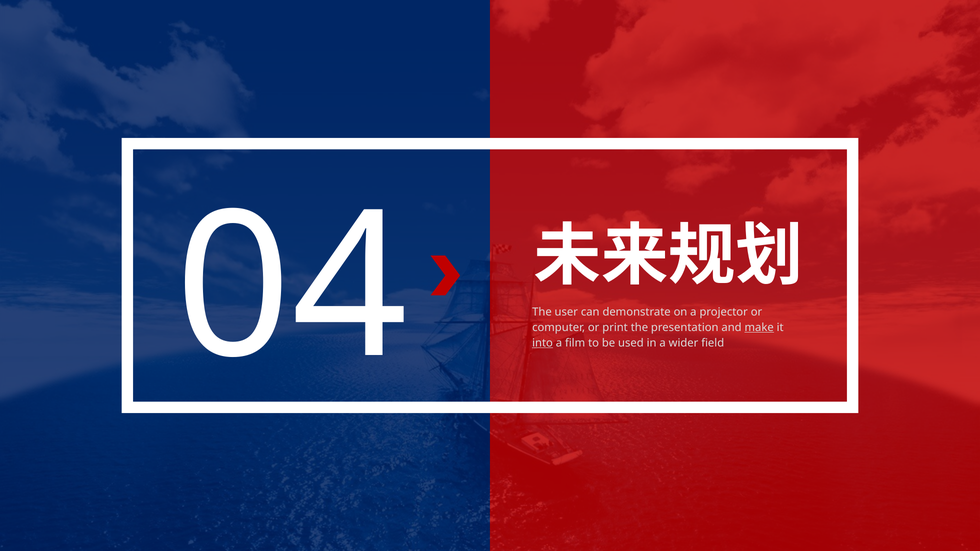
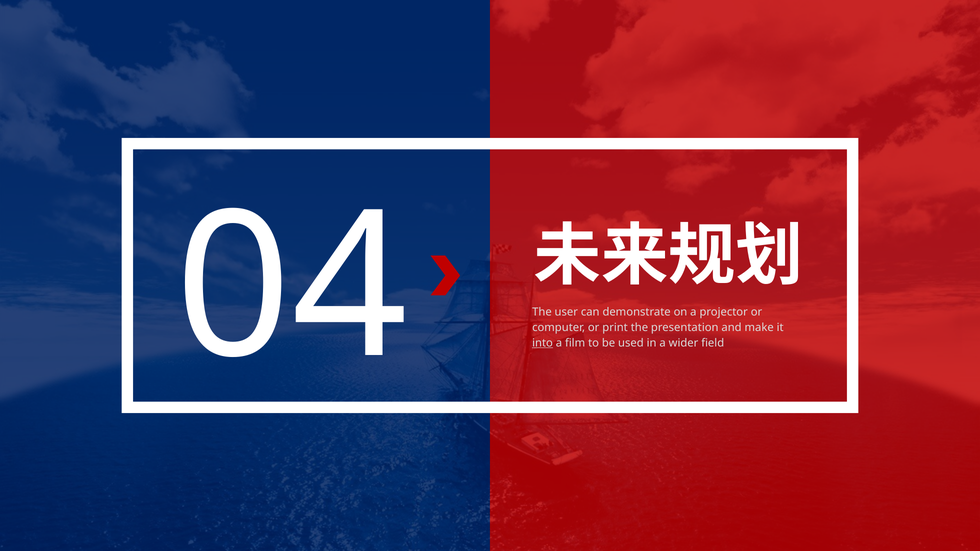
make underline: present -> none
